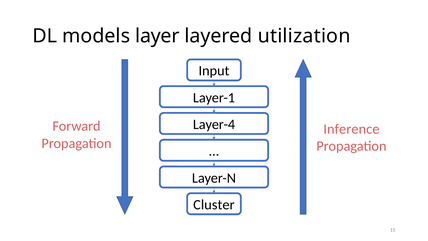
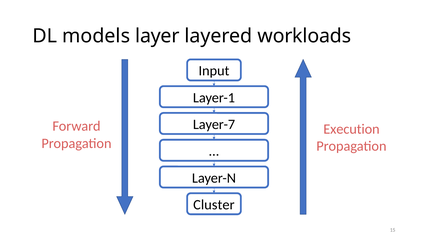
utilization: utilization -> workloads
Layer-4: Layer-4 -> Layer-7
Inference: Inference -> Execution
